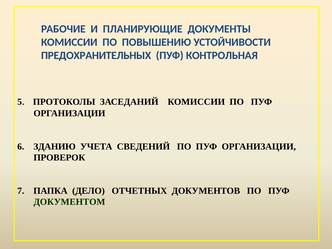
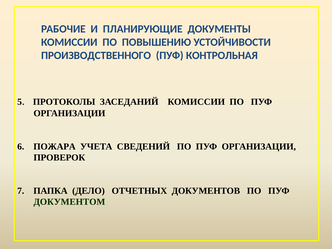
ПРЕДОХРАНИТЕЛЬНЫХ: ПРЕДОХРАНИТЕЛЬНЫХ -> ПРОИЗВОДСТВЕННОГО
ЗДАНИЮ: ЗДАНИЮ -> ПОЖАРА
